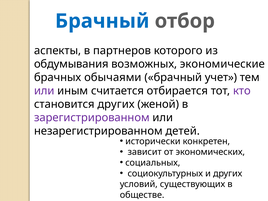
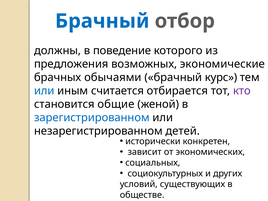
аспекты: аспекты -> должны
партнеров: партнеров -> поведение
обдумывания: обдумывания -> предложения
учет: учет -> курс
или at (44, 91) colour: purple -> blue
становится других: других -> общие
зарегистрированном colour: purple -> blue
